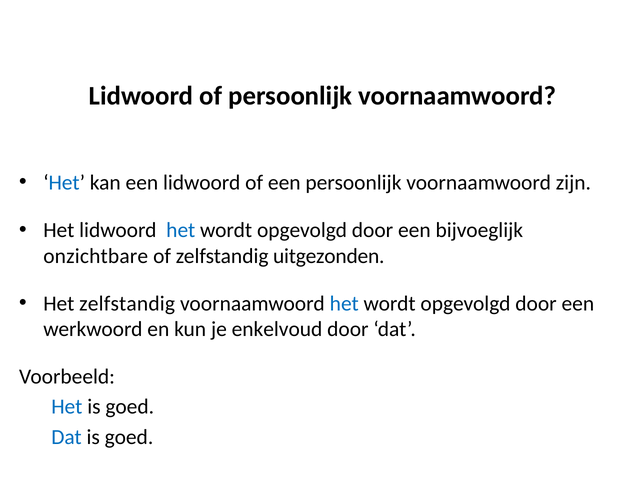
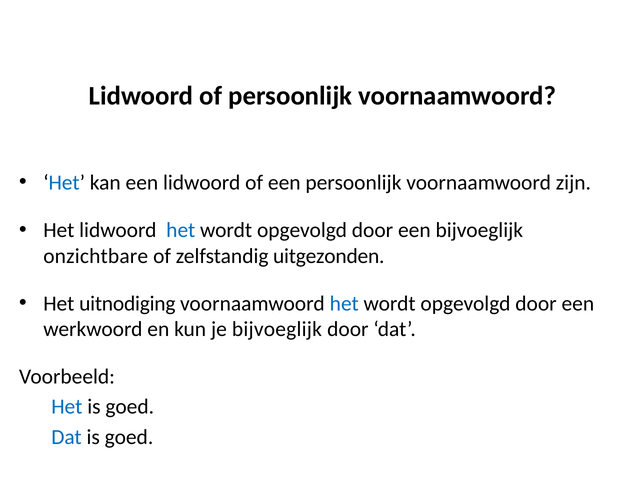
Het zelfstandig: zelfstandig -> uitnodiging
je enkelvoud: enkelvoud -> bijvoeglijk
